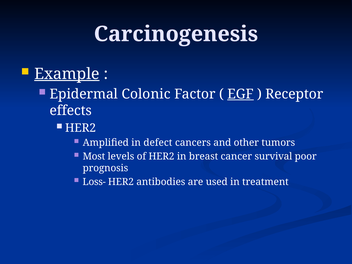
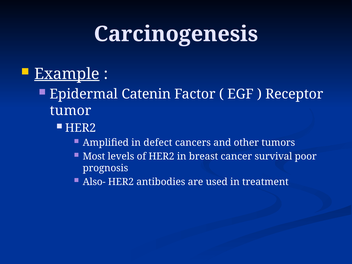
Colonic: Colonic -> Catenin
EGF underline: present -> none
effects: effects -> tumor
Loss-: Loss- -> Also-
